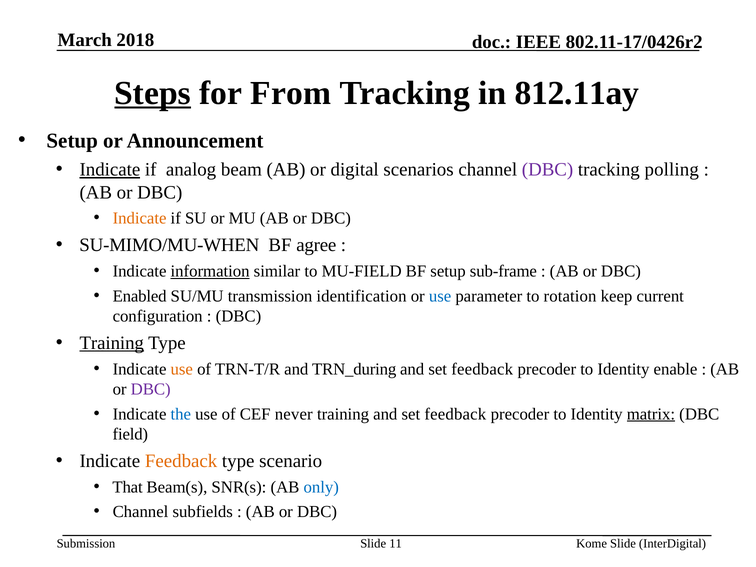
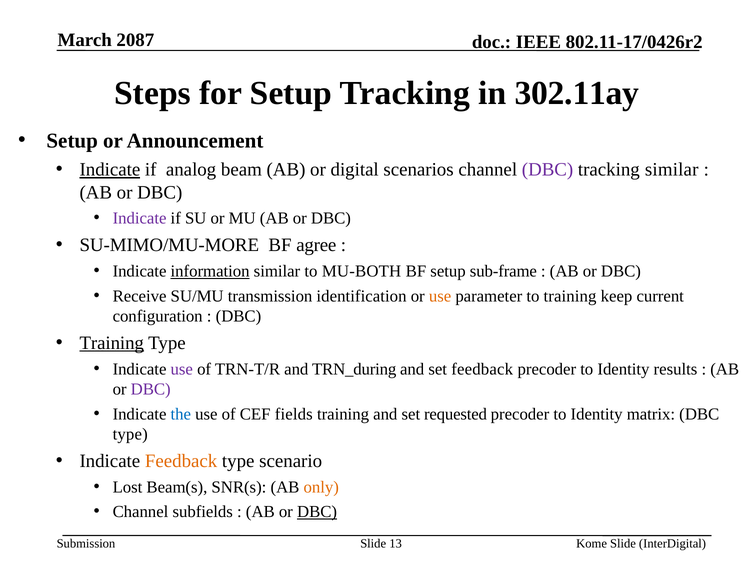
2018: 2018 -> 2087
Steps underline: present -> none
for From: From -> Setup
812.11ay: 812.11ay -> 302.11ay
tracking polling: polling -> similar
Indicate at (140, 218) colour: orange -> purple
SU-MIMO/MU-WHEN: SU-MIMO/MU-WHEN -> SU-MIMO/MU-MORE
MU-FIELD: MU-FIELD -> MU-BOTH
Enabled: Enabled -> Receive
use at (440, 296) colour: blue -> orange
to rotation: rotation -> training
use at (182, 369) colour: orange -> purple
enable: enable -> results
never: never -> fields
training and set feedback: feedback -> requested
matrix underline: present -> none
field at (130, 434): field -> type
That: That -> Lost
only colour: blue -> orange
DBC at (317, 512) underline: none -> present
11: 11 -> 13
